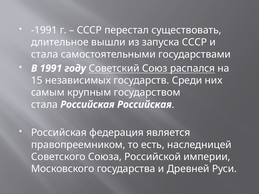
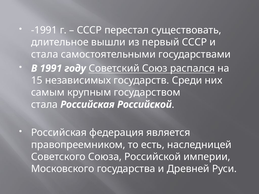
запуска: запуска -> первый
Российская Российская: Российская -> Российской
